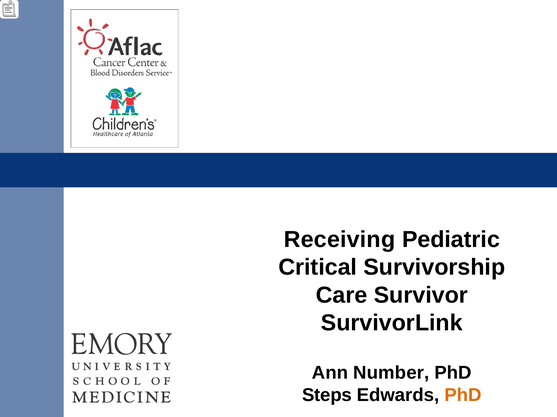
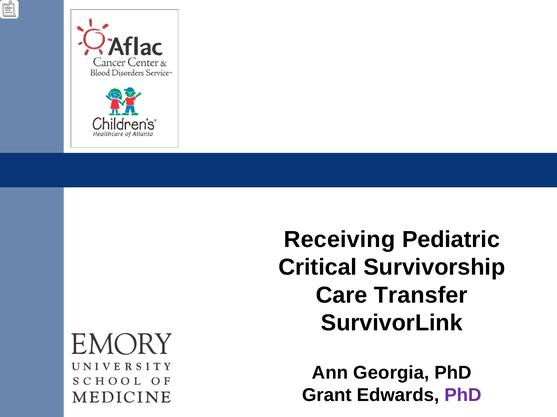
Survivor: Survivor -> Transfer
Number: Number -> Georgia
Steps: Steps -> Grant
PhD at (463, 396) colour: orange -> purple
